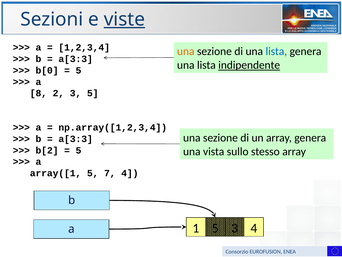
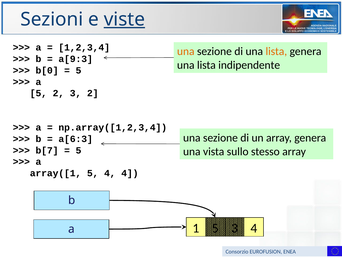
lista at (276, 51) colour: blue -> orange
a[3:3 at (76, 59): a[3:3 -> a[9:3
indipendente underline: present -> none
8 at (38, 93): 8 -> 5
3 5: 5 -> 2
a[3:3 at (76, 139): a[3:3 -> a[6:3
b[2: b[2 -> b[7
5 7: 7 -> 4
